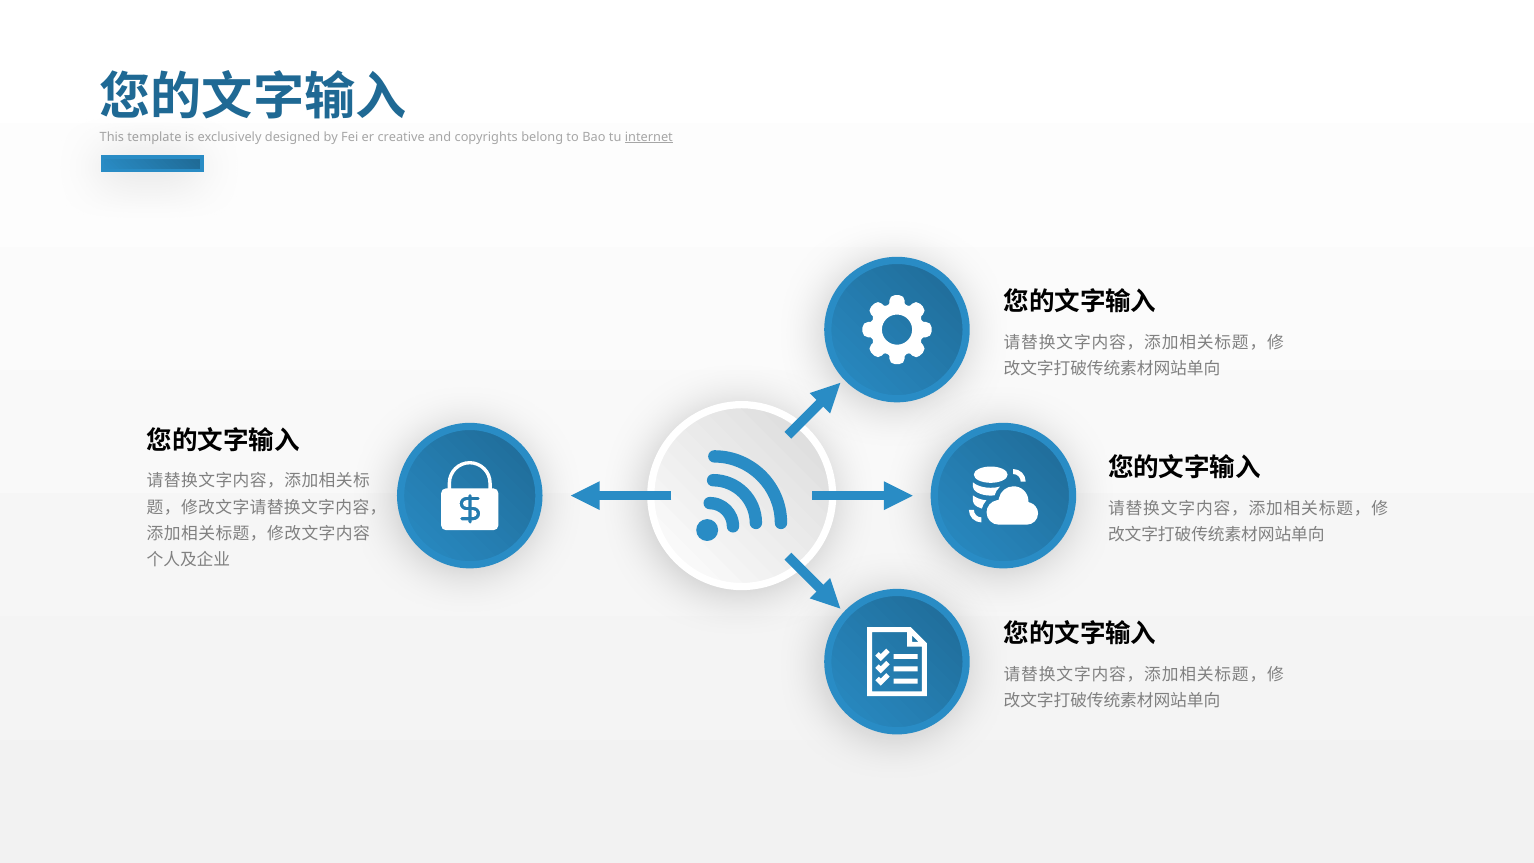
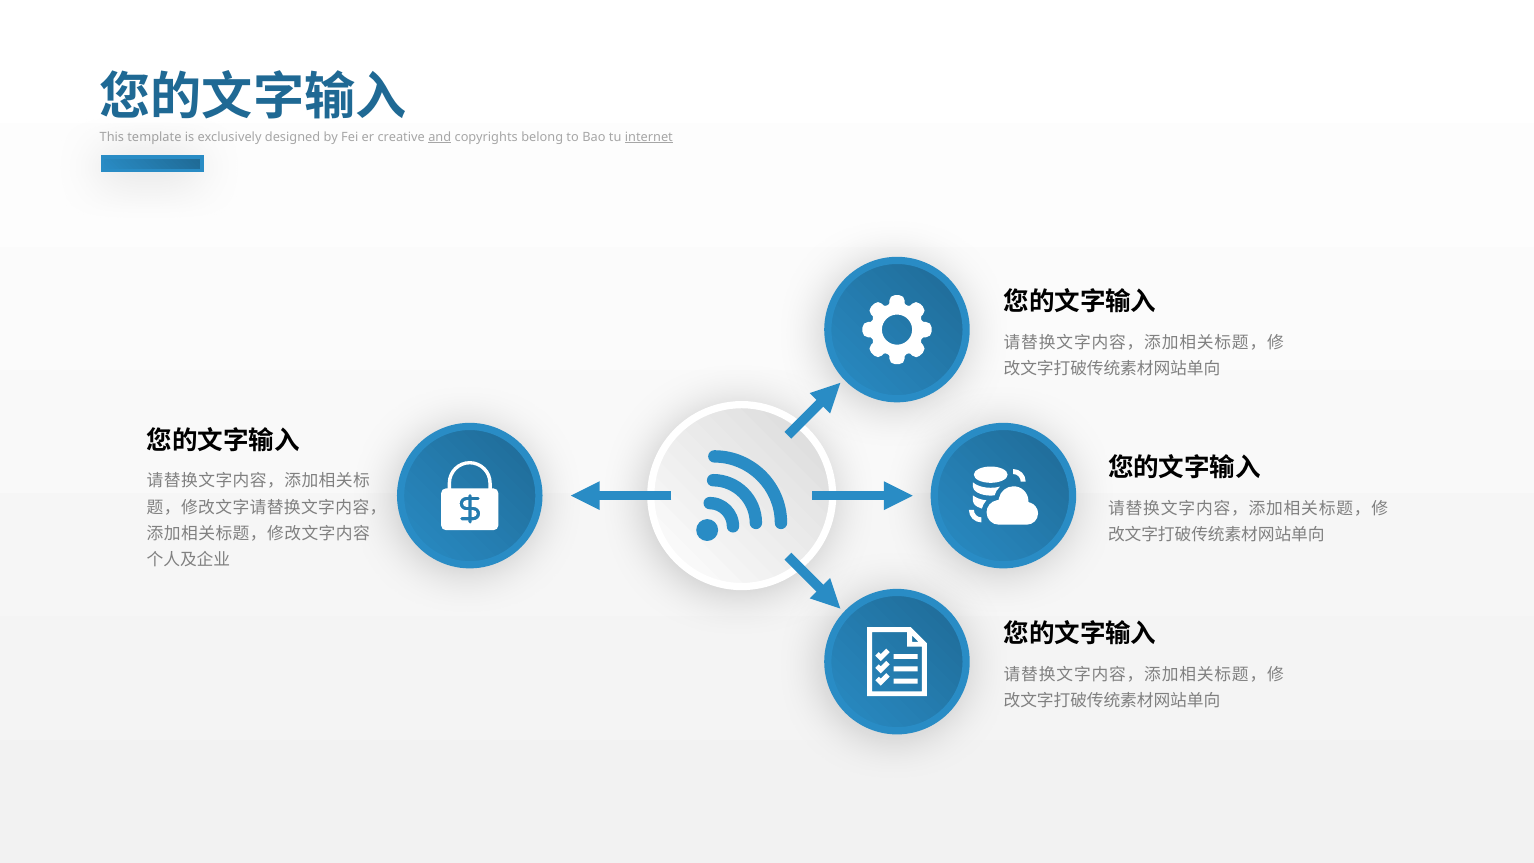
and underline: none -> present
